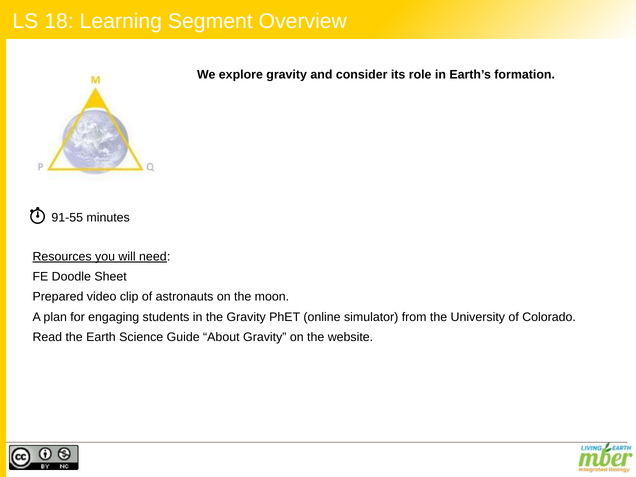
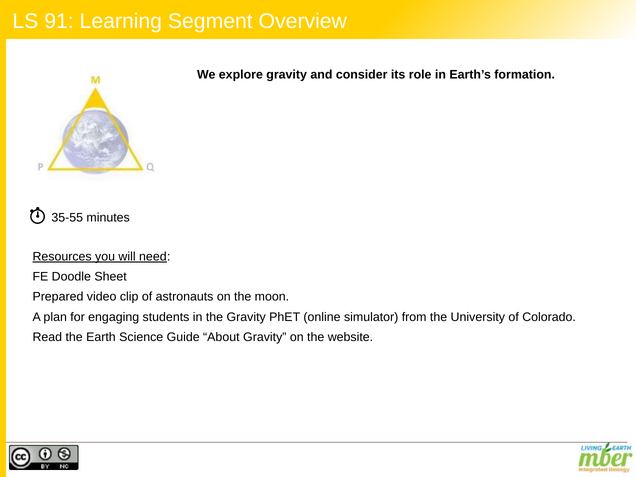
18: 18 -> 91
91-55: 91-55 -> 35-55
